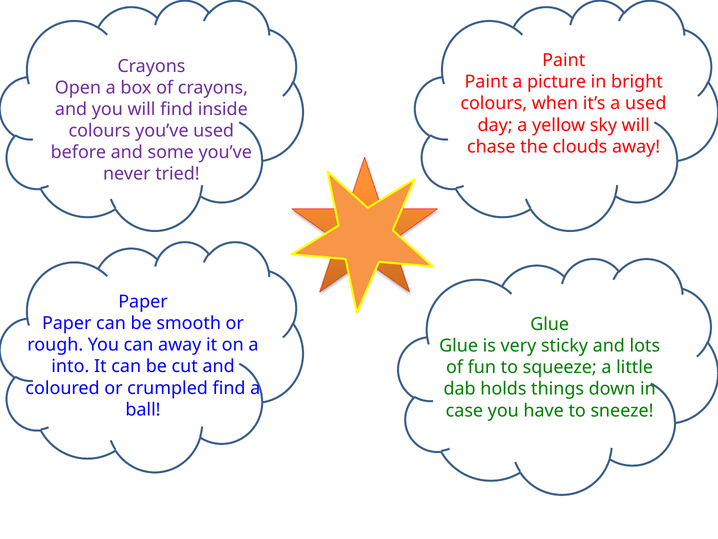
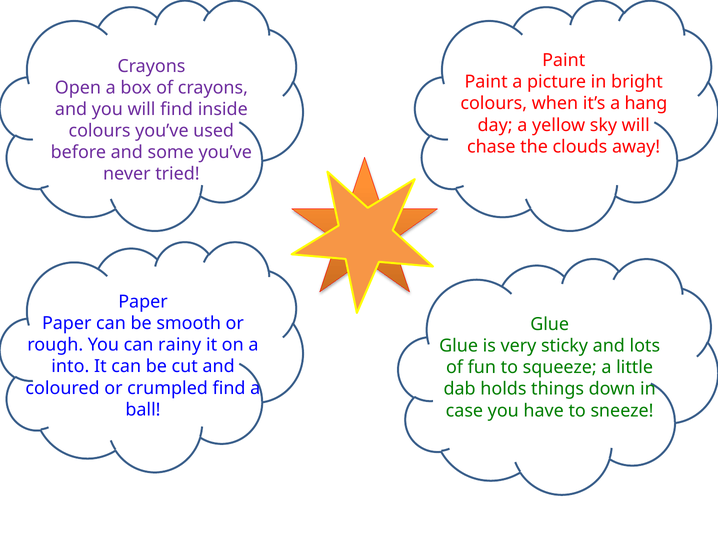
a used: used -> hang
can away: away -> rainy
